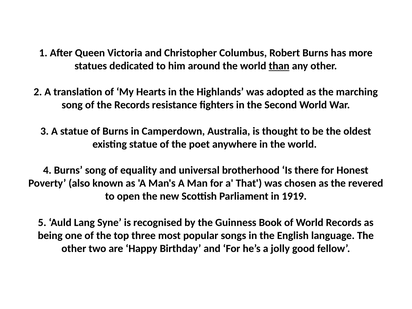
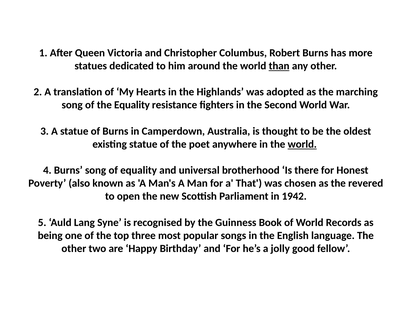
the Records: Records -> Equality
world at (302, 144) underline: none -> present
1919: 1919 -> 1942
